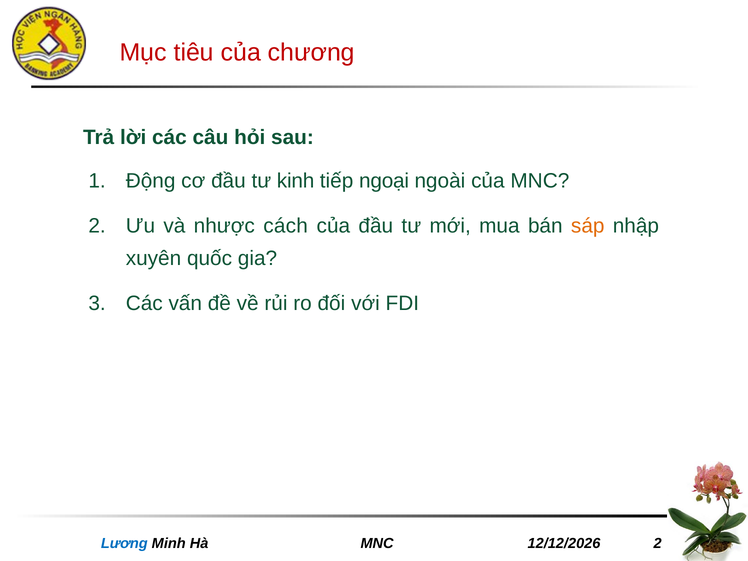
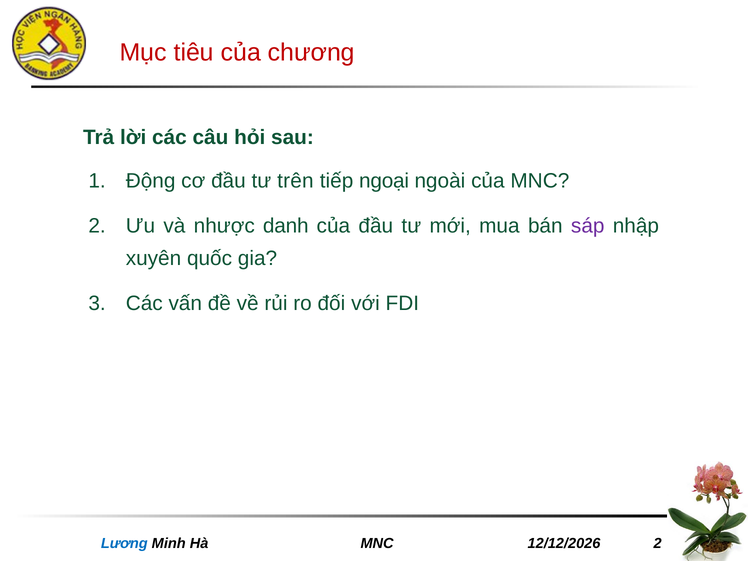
kinh: kinh -> trên
cách: cách -> danh
sáp colour: orange -> purple
